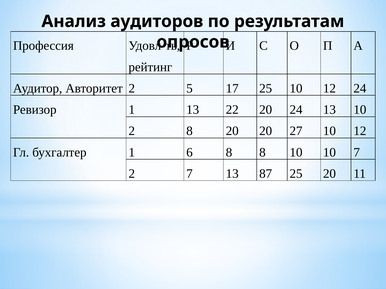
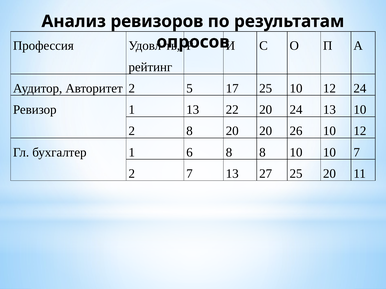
аудиторов: аудиторов -> ревизоров
27: 27 -> 26
87: 87 -> 27
